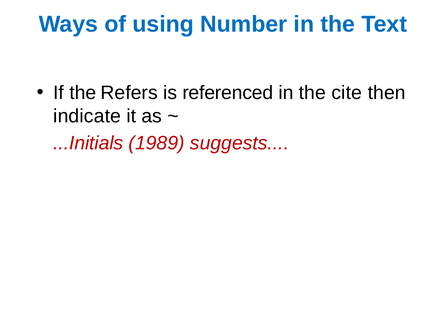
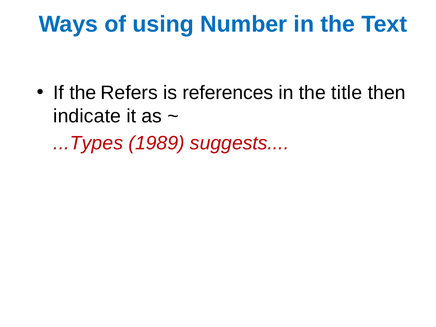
referenced: referenced -> references
cite: cite -> title
...Initials: ...Initials -> ...Types
